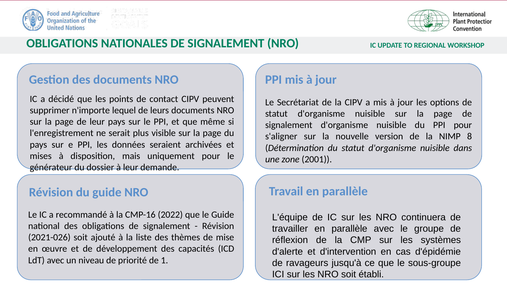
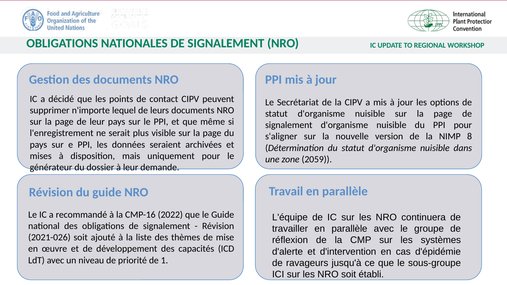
2001: 2001 -> 2059
